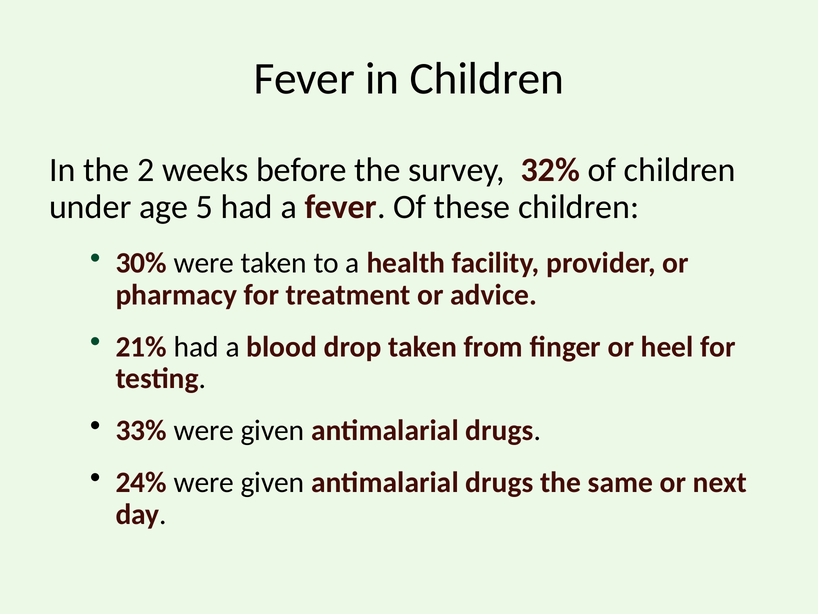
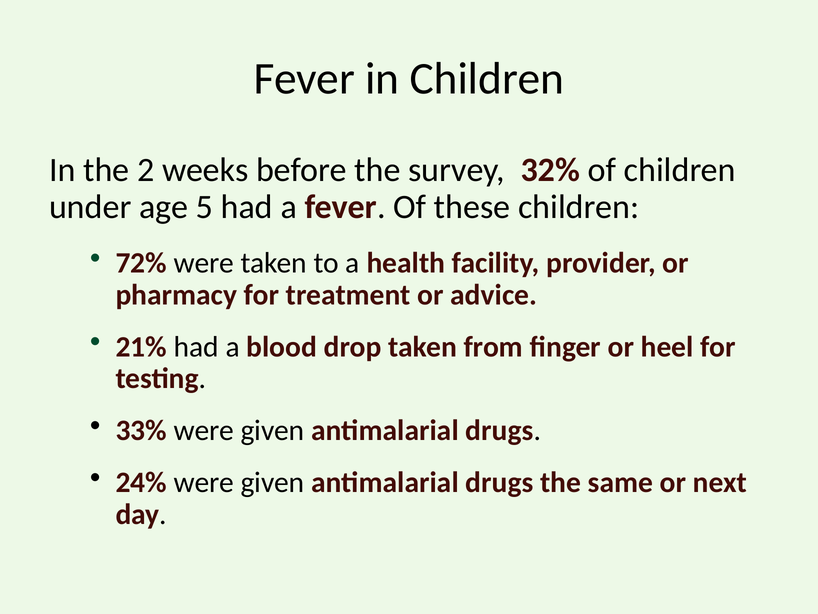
30%: 30% -> 72%
